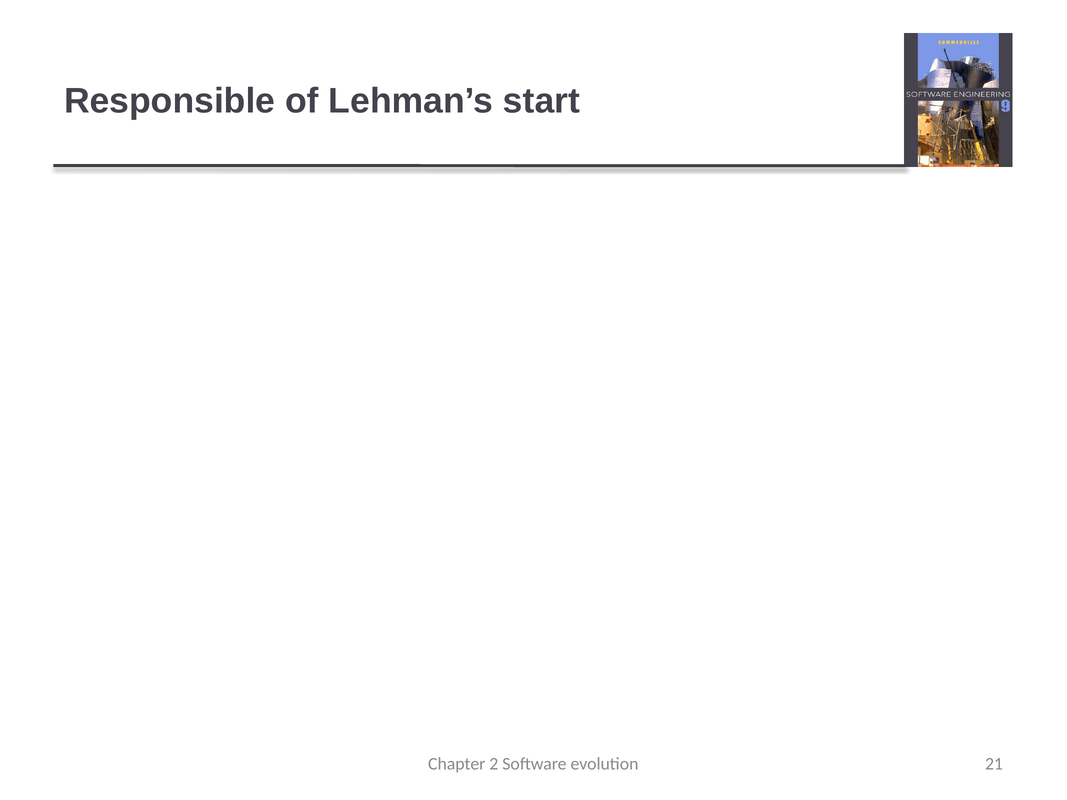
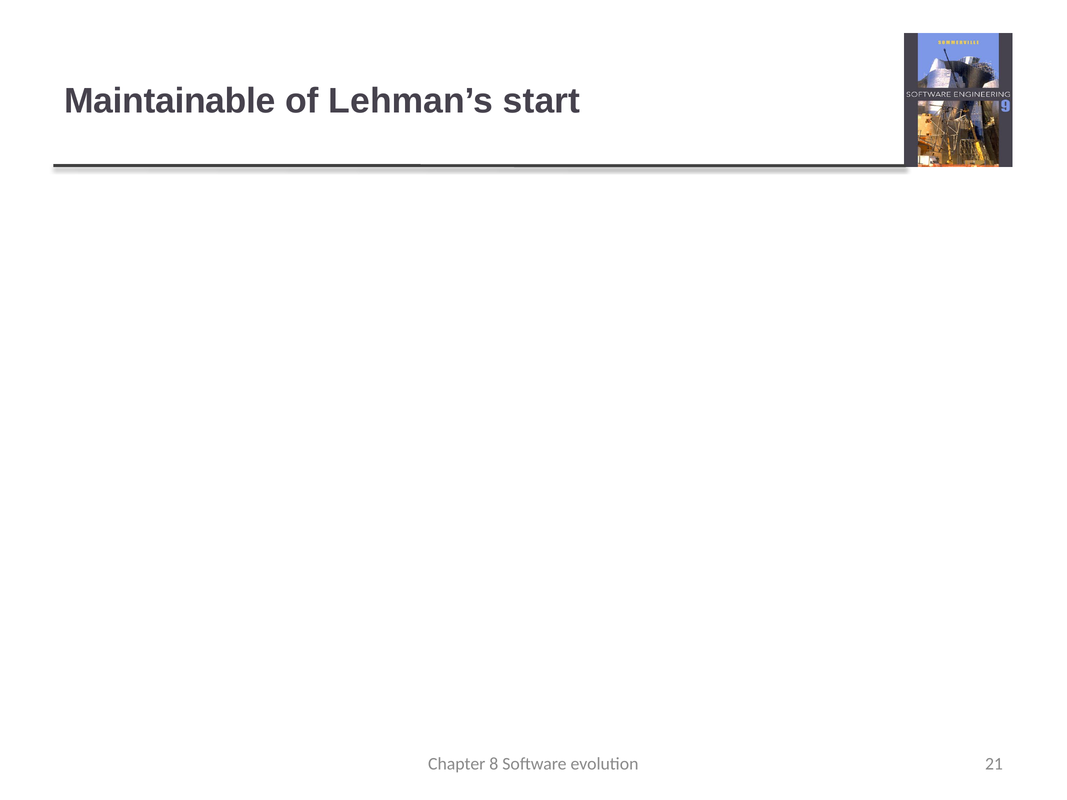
Responsible: Responsible -> Maintainable
2: 2 -> 8
